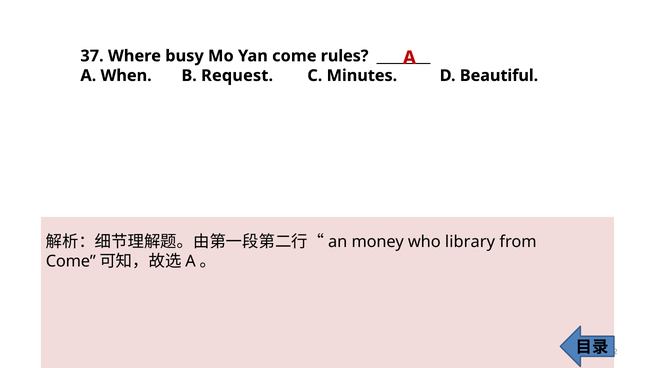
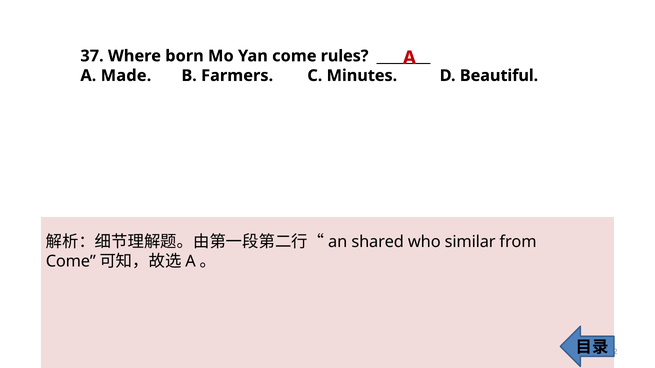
busy: busy -> born
When: When -> Made
Request: Request -> Farmers
money: money -> shared
library: library -> similar
